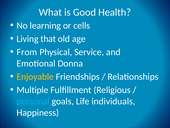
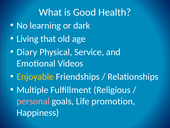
cells: cells -> dark
From: From -> Diary
Donna: Donna -> Videos
personal colour: light blue -> pink
individuals: individuals -> promotion
